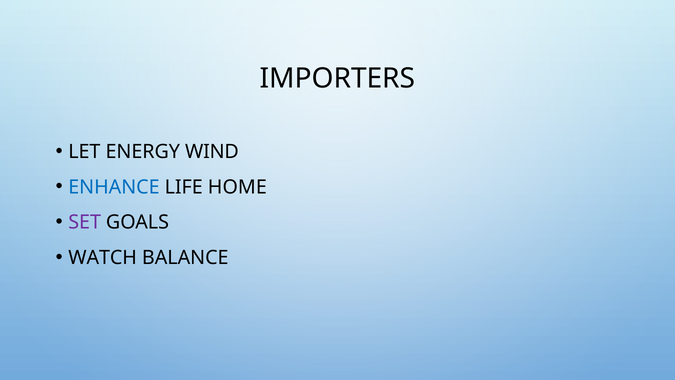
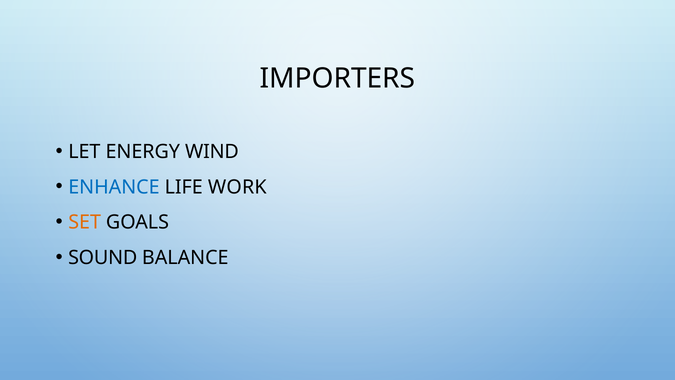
HOME: HOME -> WORK
SET colour: purple -> orange
WATCH: WATCH -> SOUND
